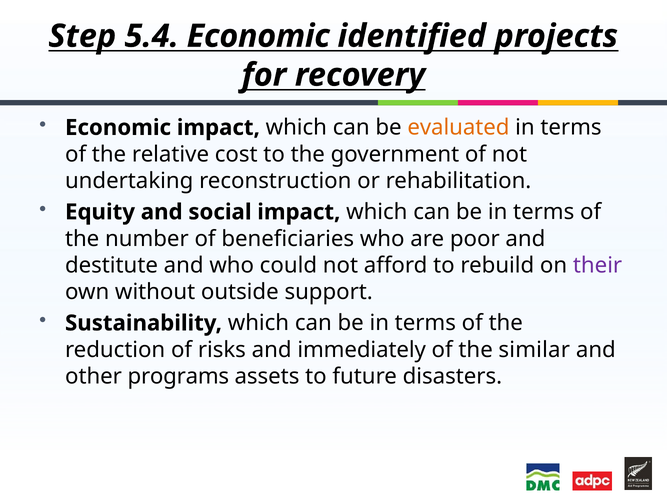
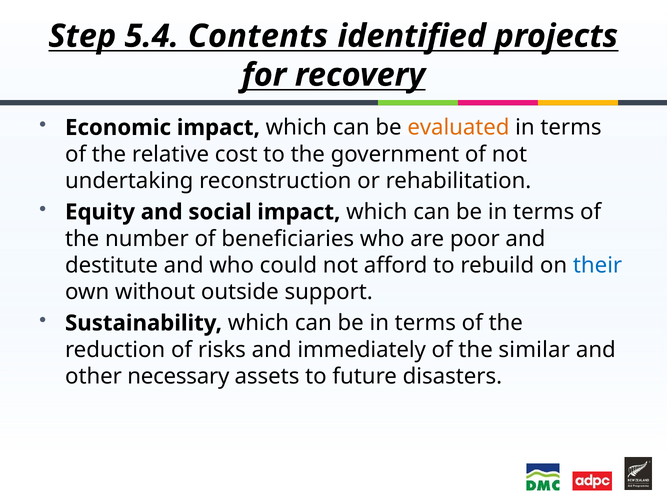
5.4 Economic: Economic -> Contents
their colour: purple -> blue
programs: programs -> necessary
